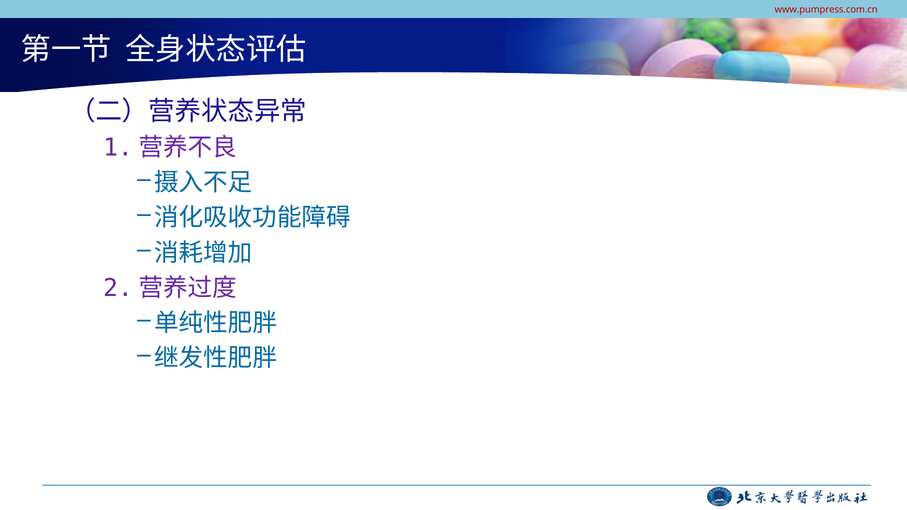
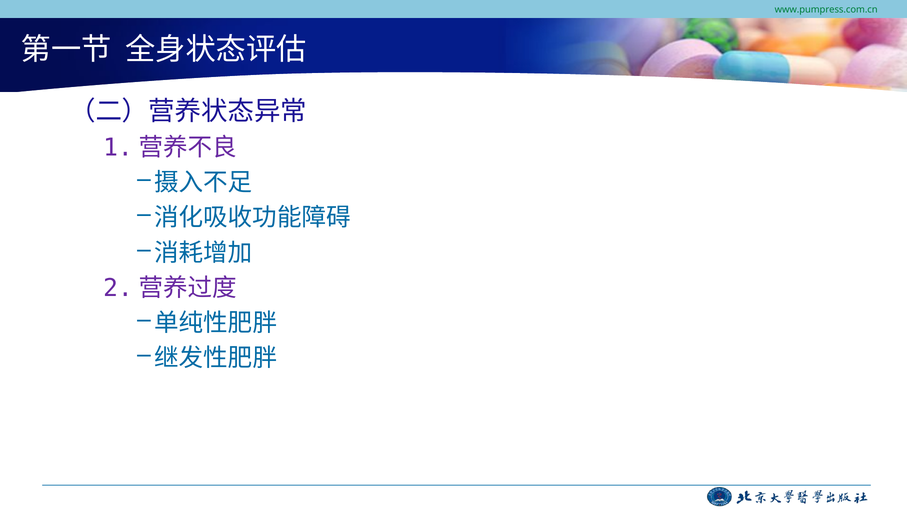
www.pumpress.com.cn colour: red -> green
